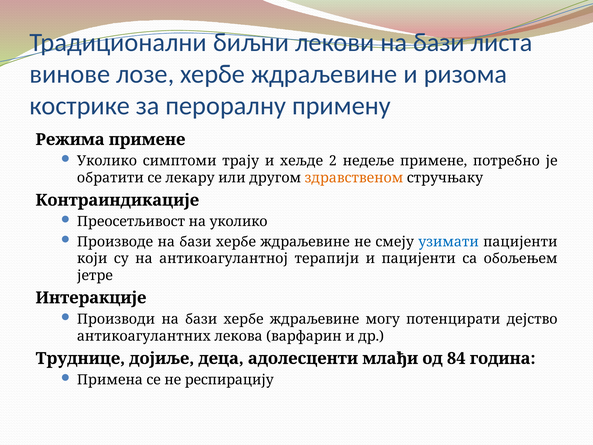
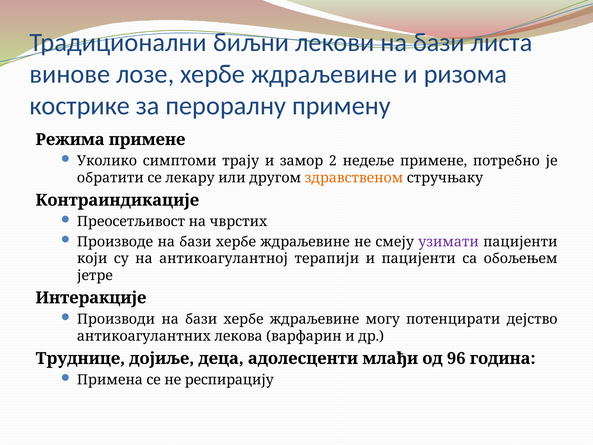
хељде: хељде -> замор
на уколико: уколико -> чврстих
узимати colour: blue -> purple
84: 84 -> 96
